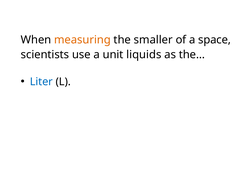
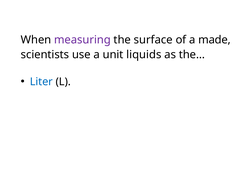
measuring colour: orange -> purple
smaller: smaller -> surface
space: space -> made
